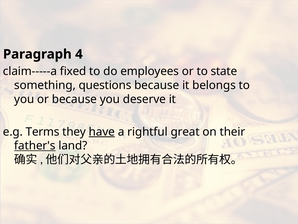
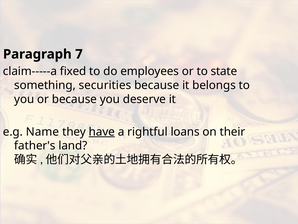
4: 4 -> 7
questions: questions -> securities
Terms: Terms -> Name
great: great -> loans
father's underline: present -> none
